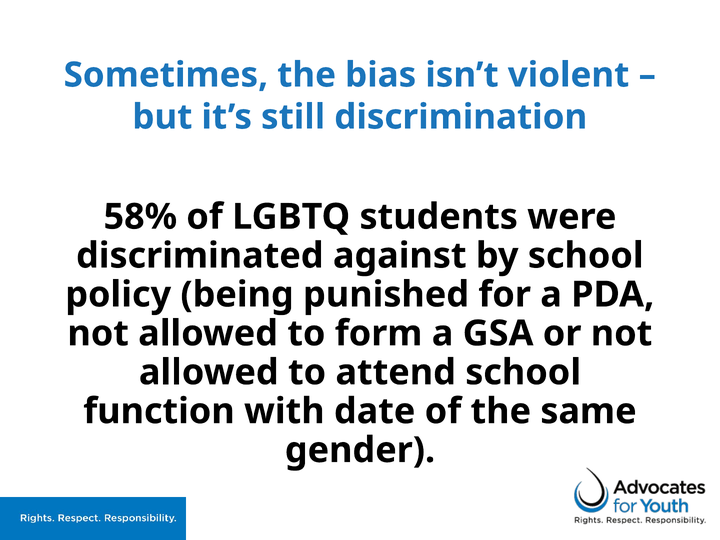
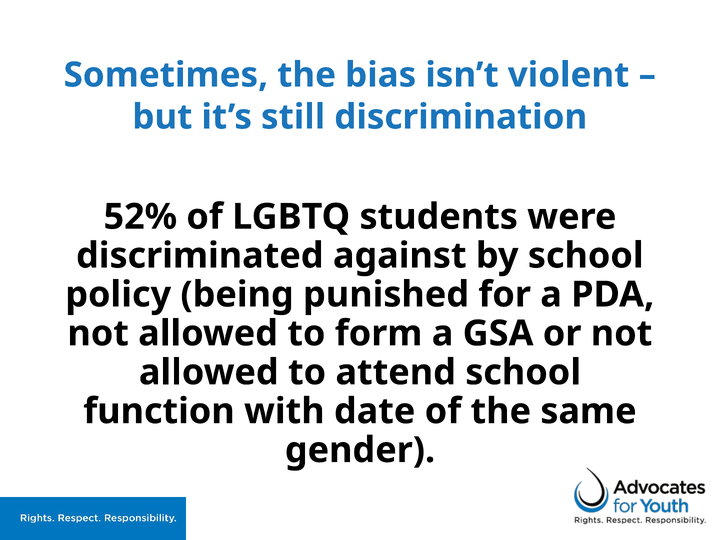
58%: 58% -> 52%
